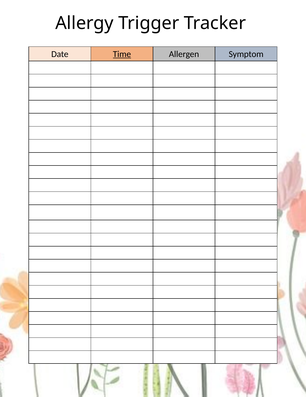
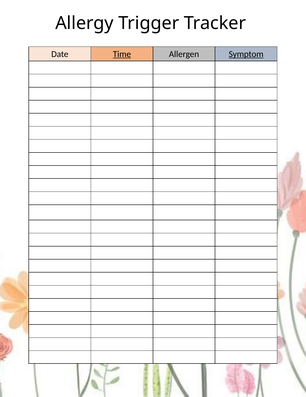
Symptom underline: none -> present
